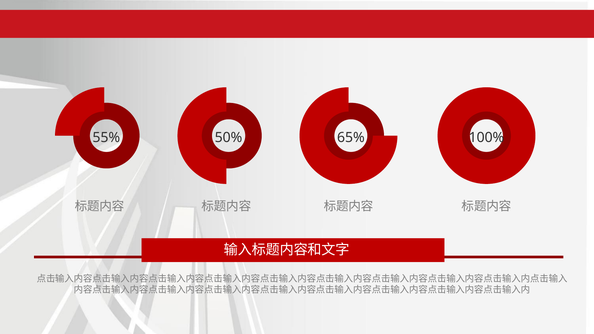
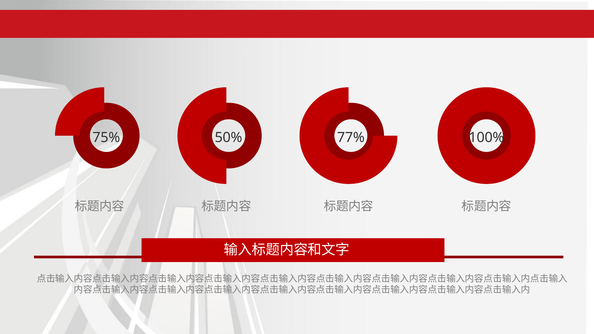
55%: 55% -> 75%
65%: 65% -> 77%
